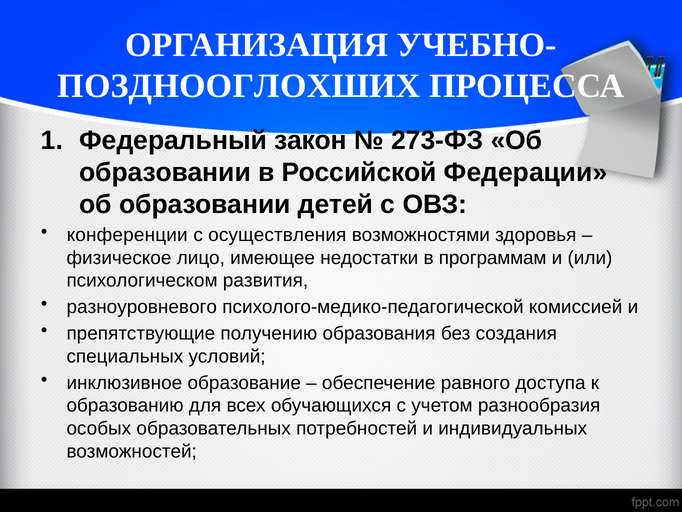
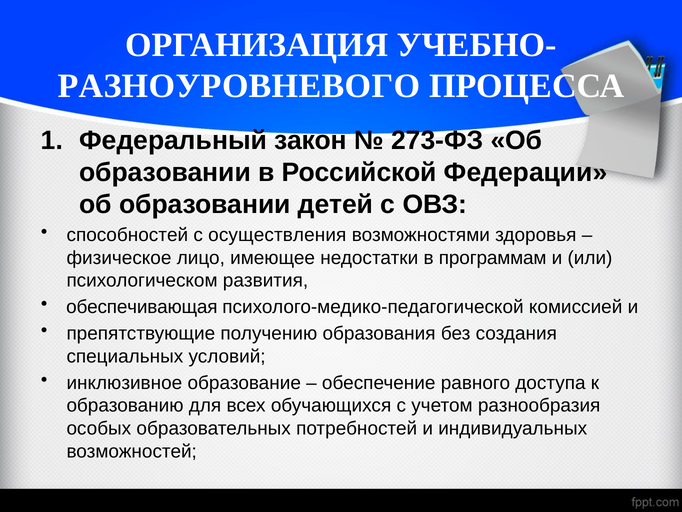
ПОЗДНООГЛОХШИХ: ПОЗДНООГЛОХШИХ -> РАЗНОУРОВНЕВОГО
конференции: конференции -> способностей
разноуровневого: разноуровневого -> обеспечивающая
